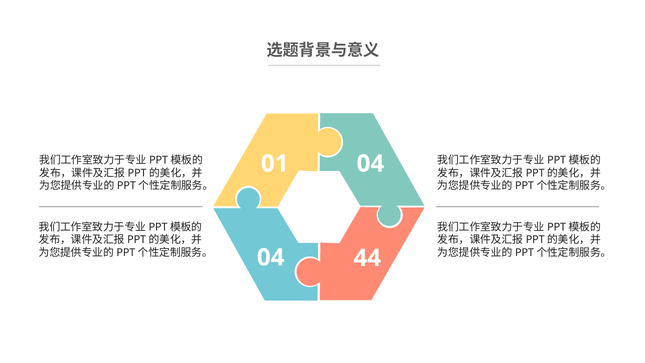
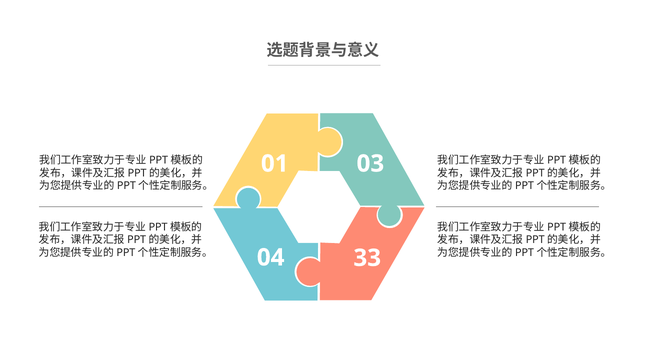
01 04: 04 -> 03
44: 44 -> 33
